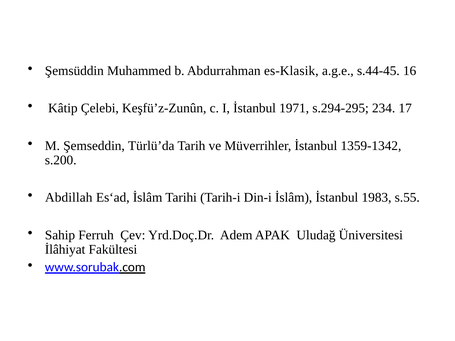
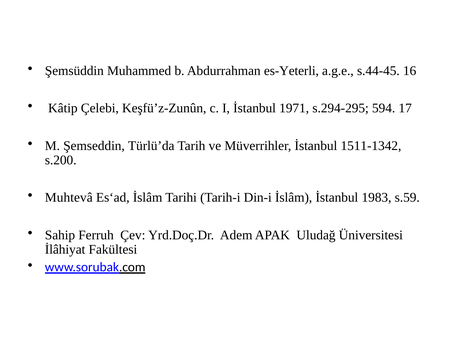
es-Klasik: es-Klasik -> es-Yeterli
234: 234 -> 594
1359-1342: 1359-1342 -> 1511-1342
Abdillah: Abdillah -> Muhtevâ
s.55: s.55 -> s.59
